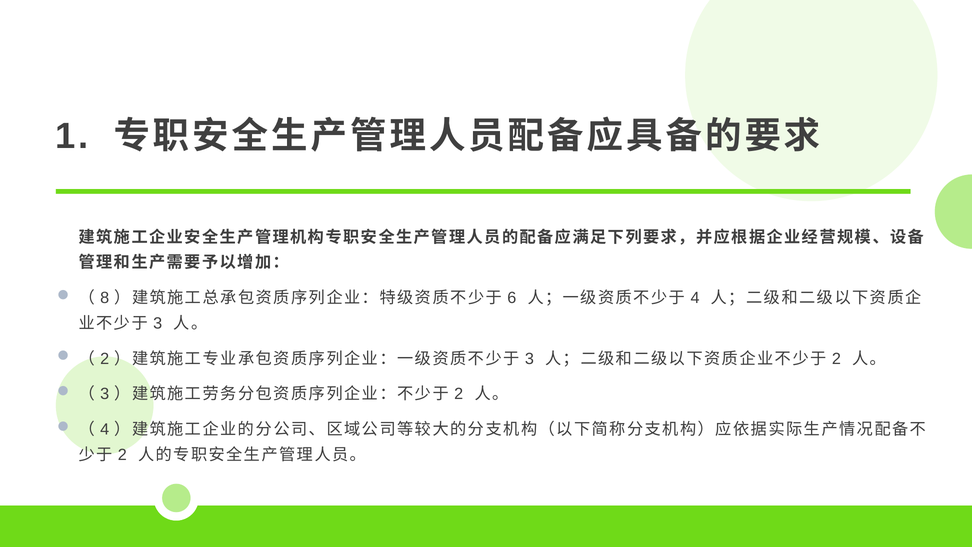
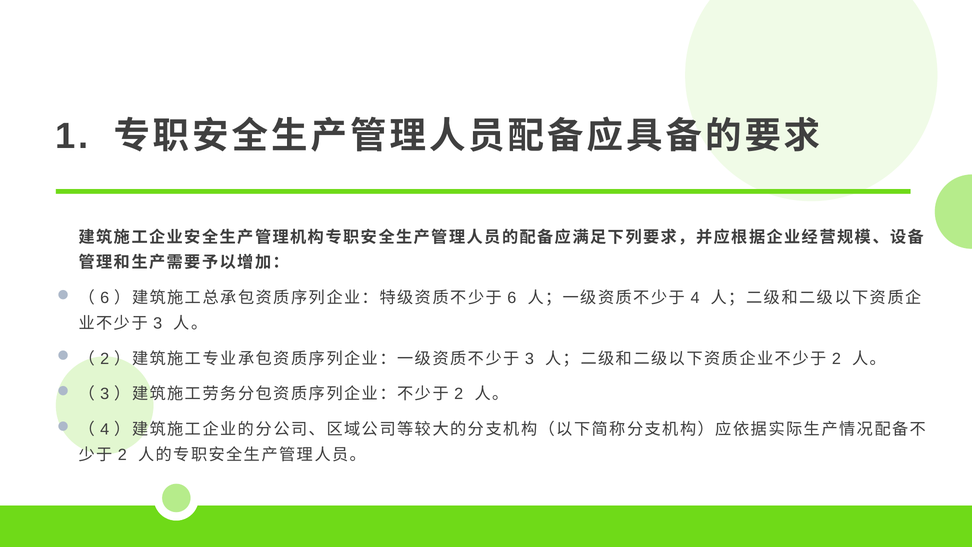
8 at (105, 298): 8 -> 6
